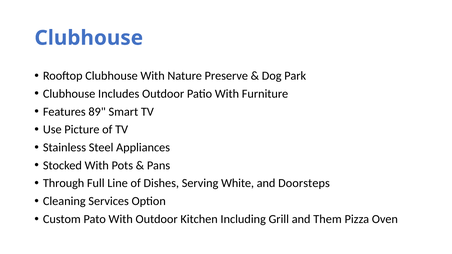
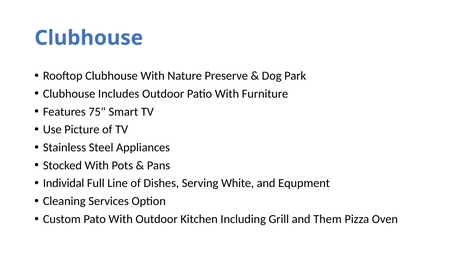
89: 89 -> 75
Through: Through -> Individal
Doorsteps: Doorsteps -> Equpment
